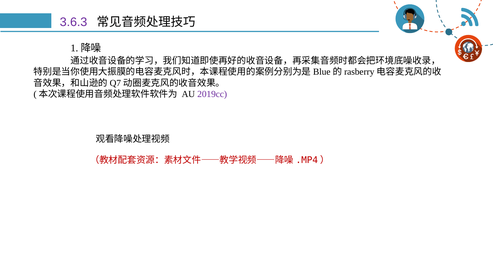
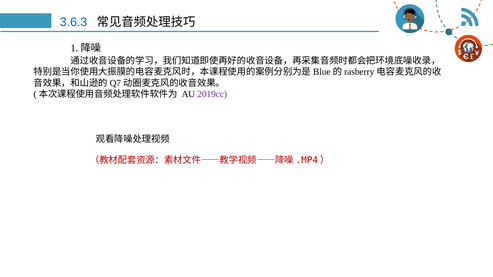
3.6.3 colour: purple -> blue
